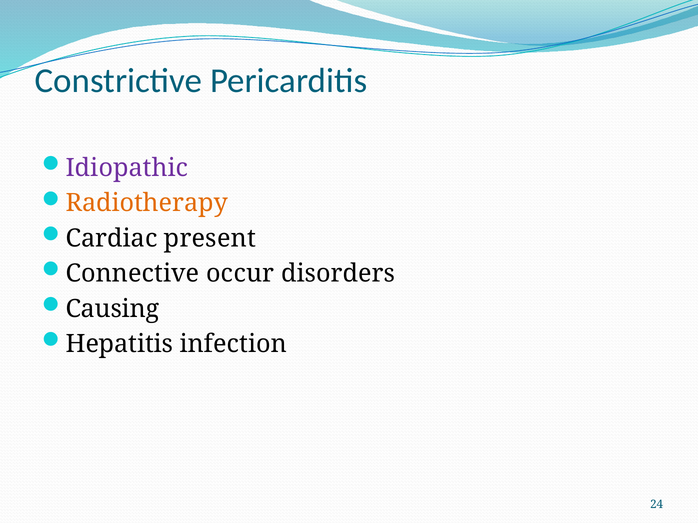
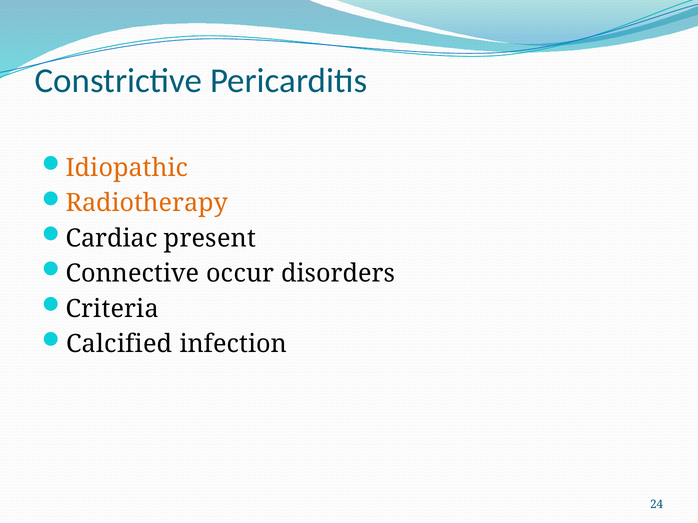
Idiopathic colour: purple -> orange
Causing: Causing -> Criteria
Hepatitis: Hepatitis -> Calcified
